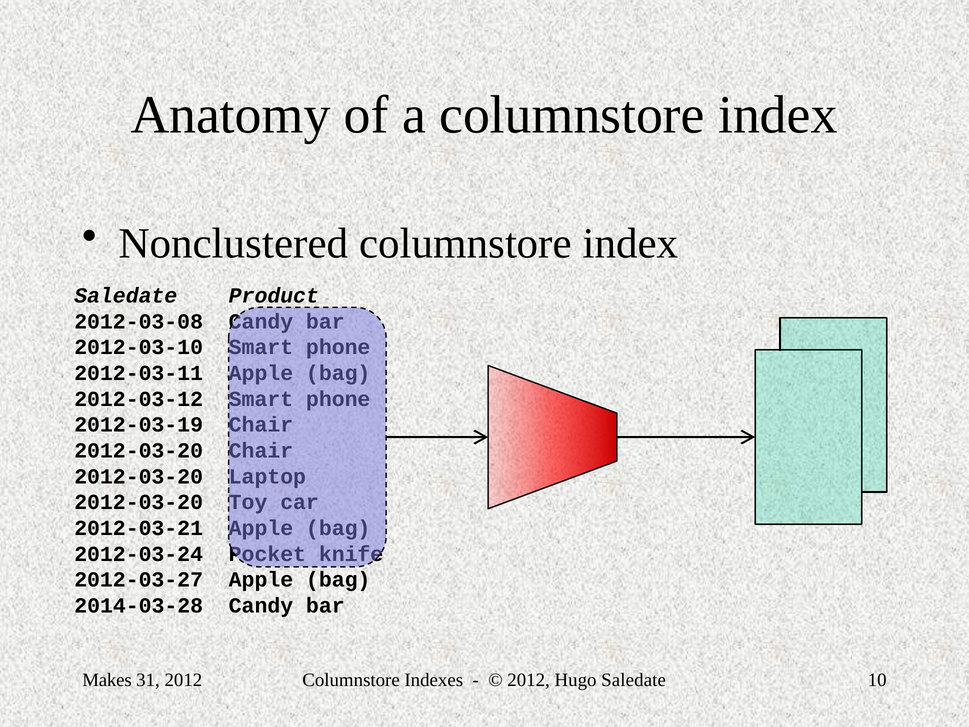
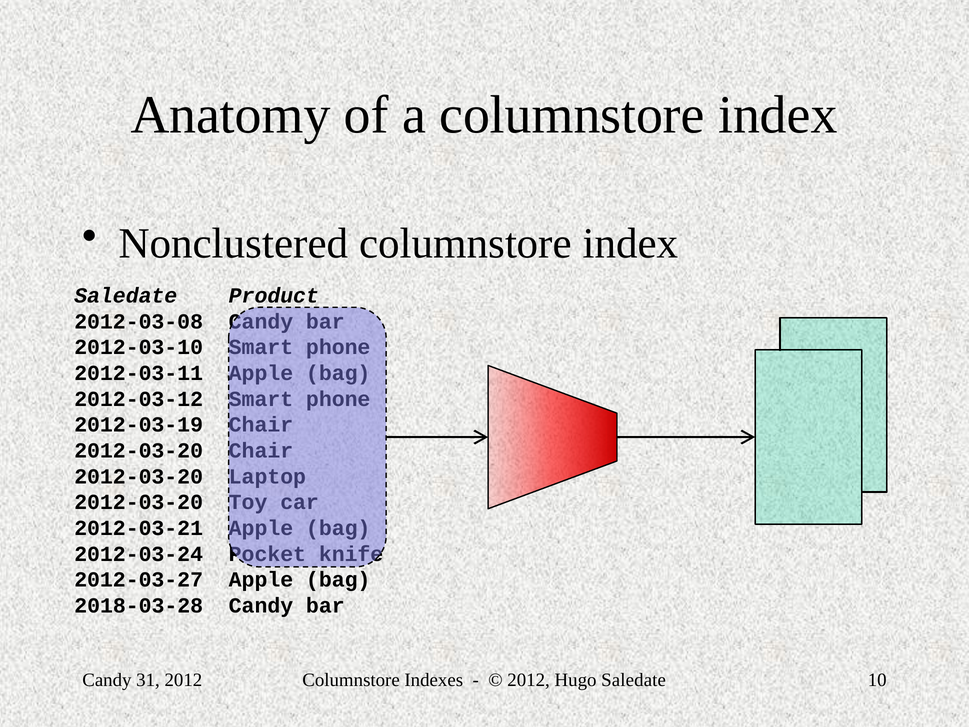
2014-03-28: 2014-03-28 -> 2018-03-28
Makes at (107, 680): Makes -> Candy
